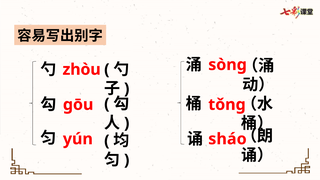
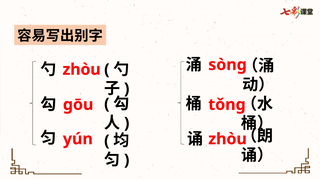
sháo at (227, 139): sháo -> zhòu
